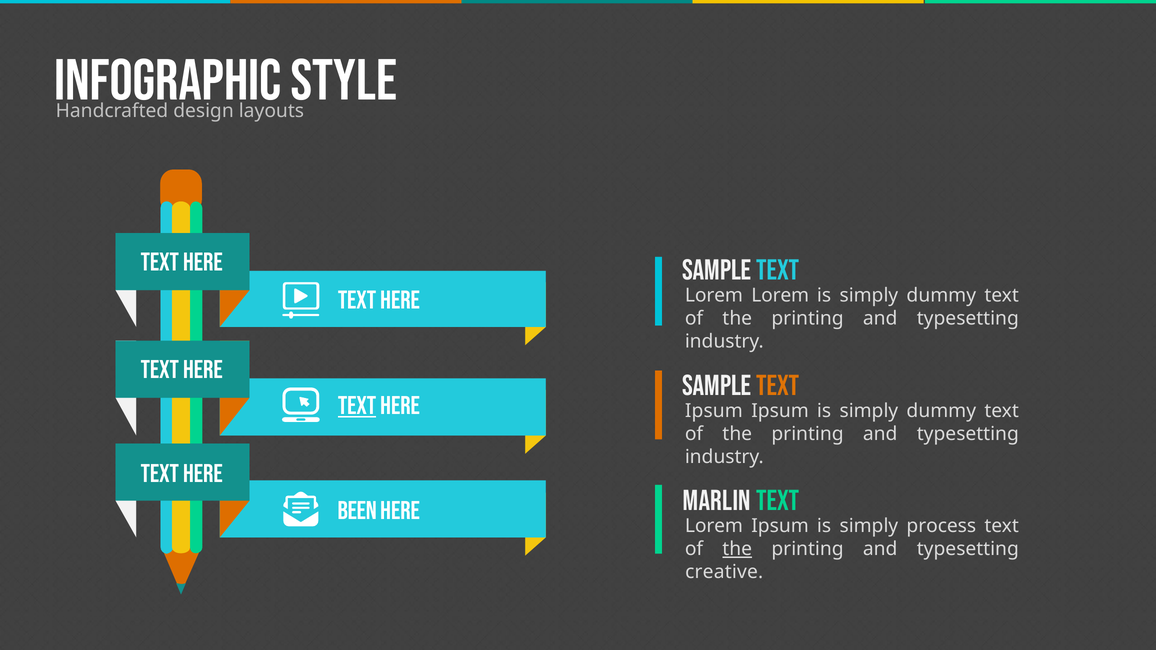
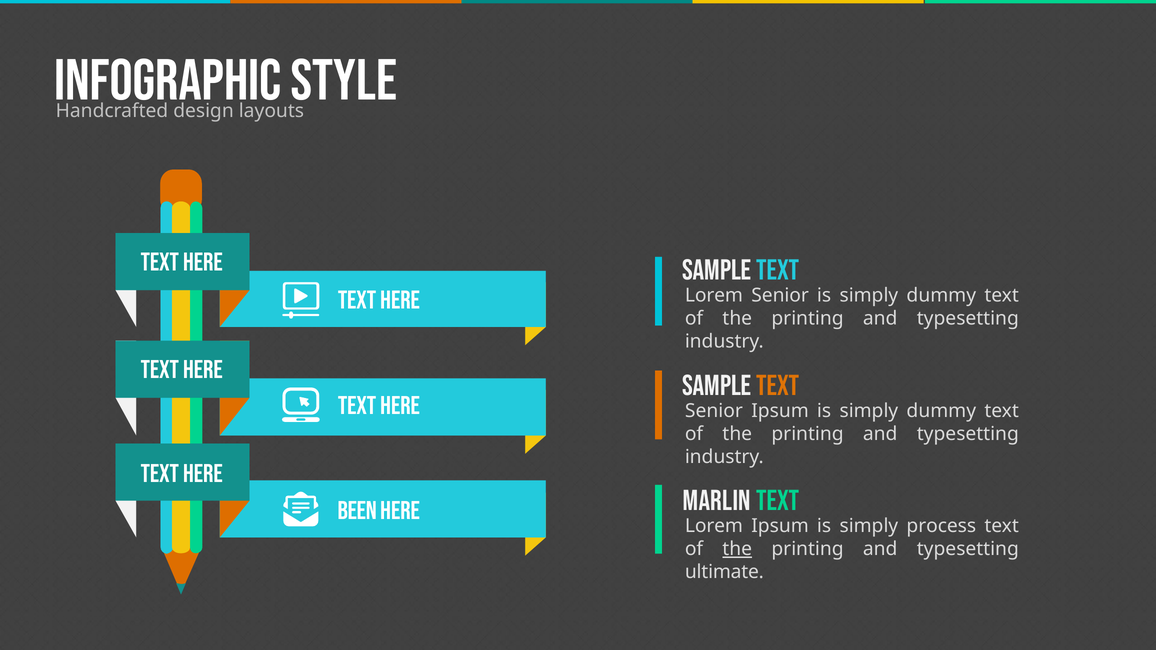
Lorem Lorem: Lorem -> Senior
TEXT at (357, 406) underline: present -> none
Ipsum at (714, 411): Ipsum -> Senior
creative: creative -> ultimate
